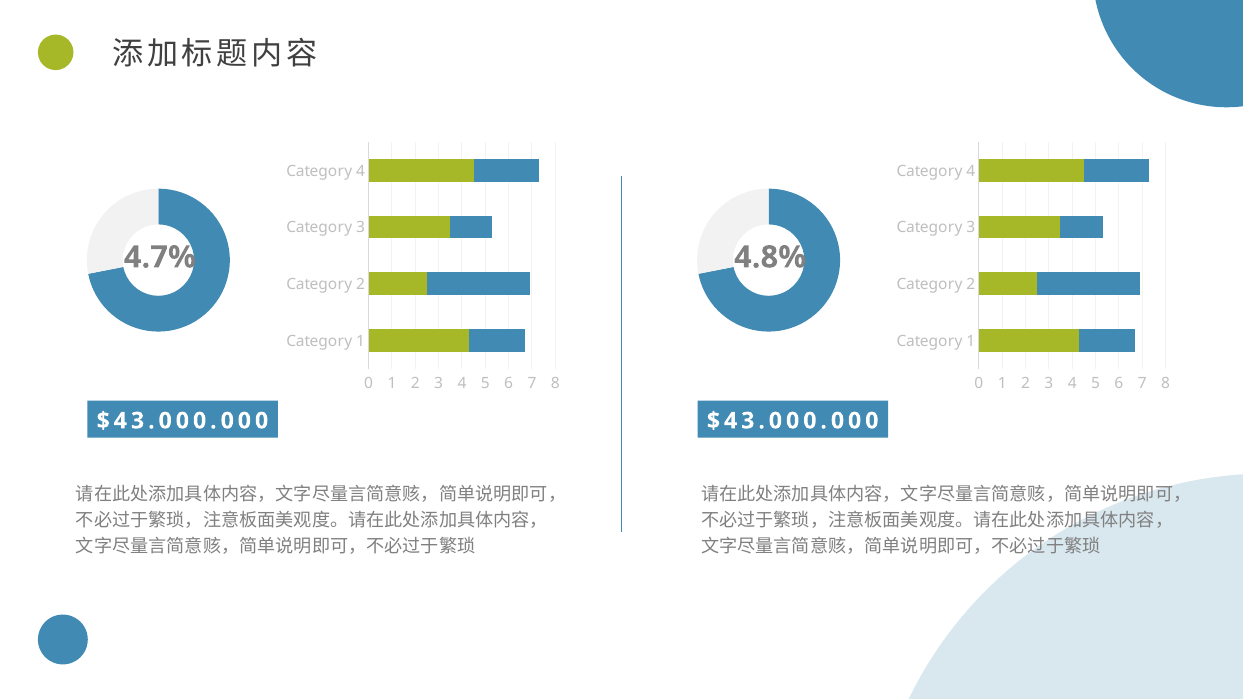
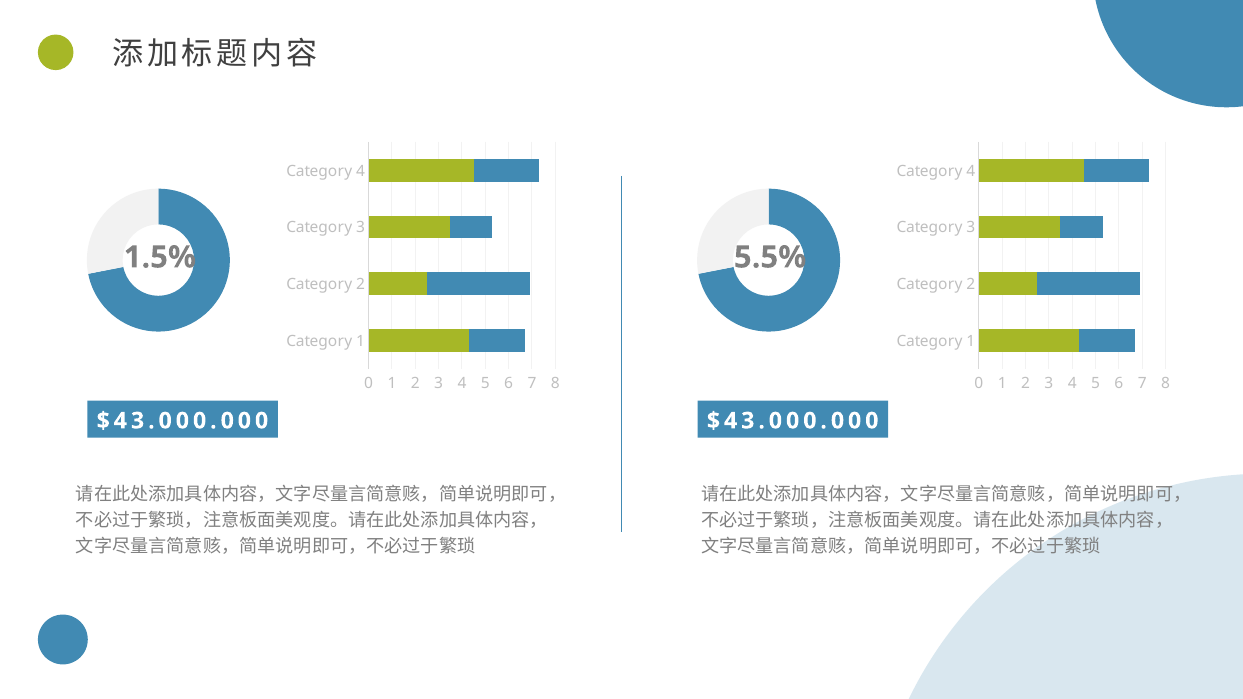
4.7%: 4.7% -> 1.5%
4.8%: 4.8% -> 5.5%
